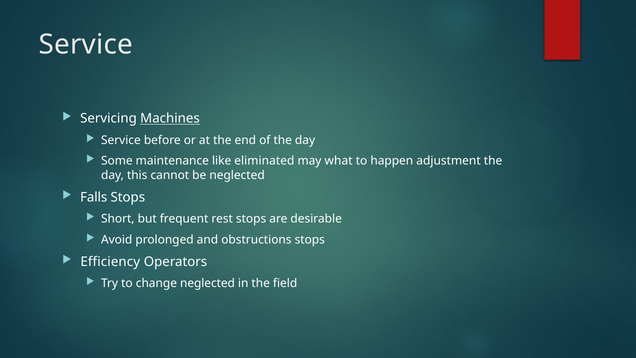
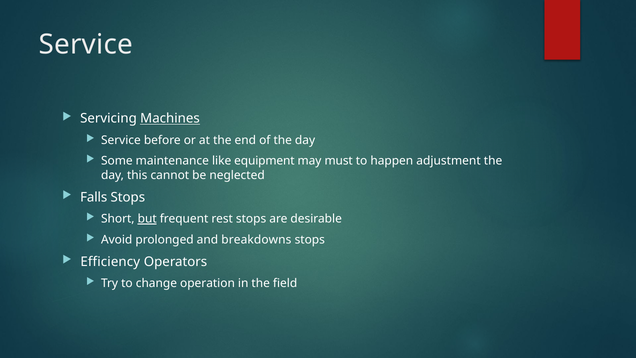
eliminated: eliminated -> equipment
what: what -> must
but underline: none -> present
obstructions: obstructions -> breakdowns
change neglected: neglected -> operation
